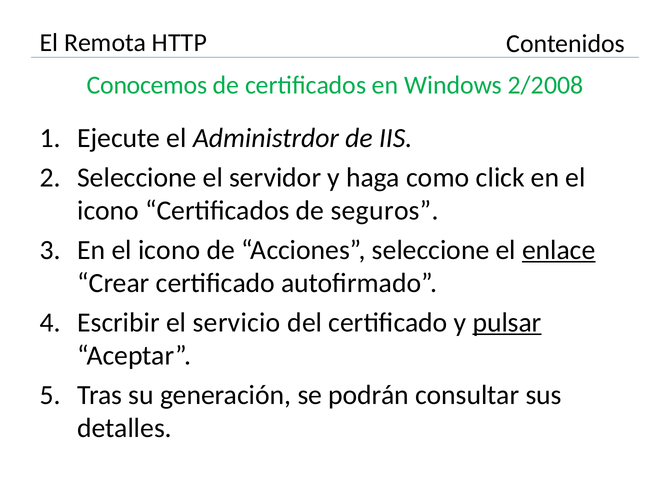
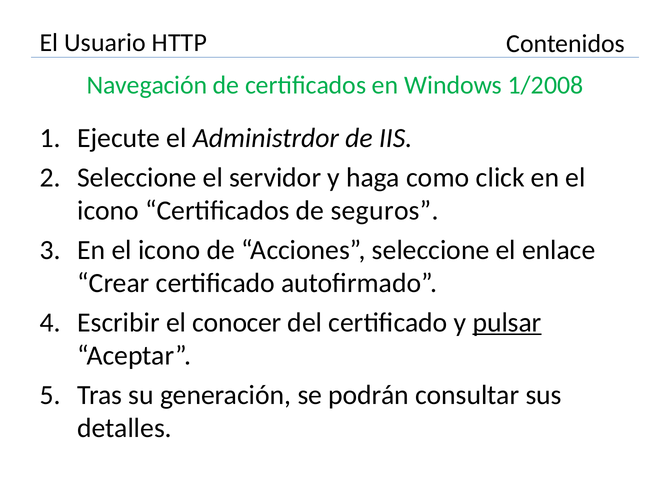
Remota: Remota -> Usuario
Conocemos: Conocemos -> Navegación
2/2008: 2/2008 -> 1/2008
enlace underline: present -> none
servicio: servicio -> conocer
